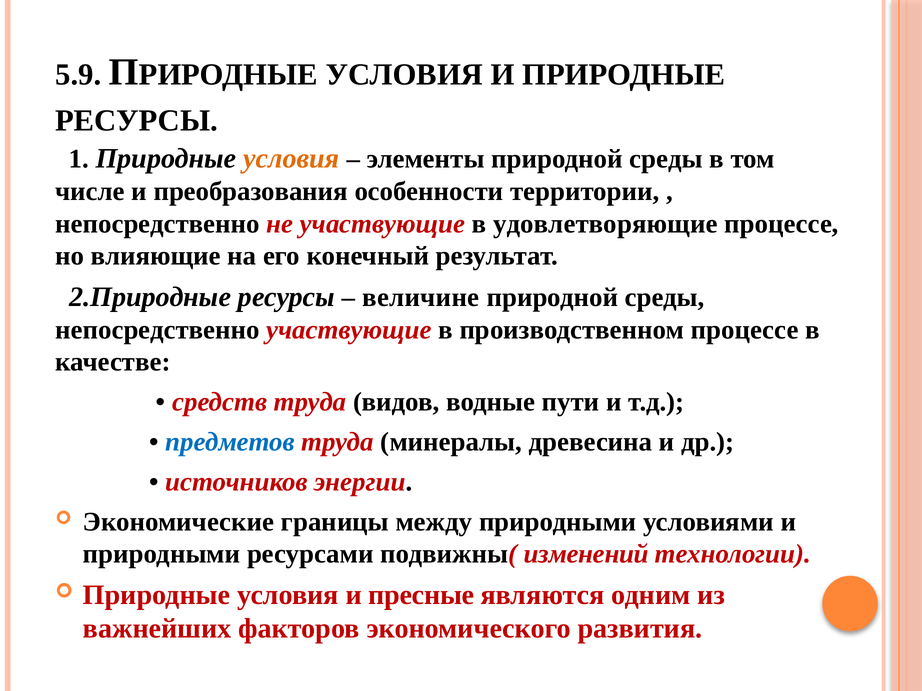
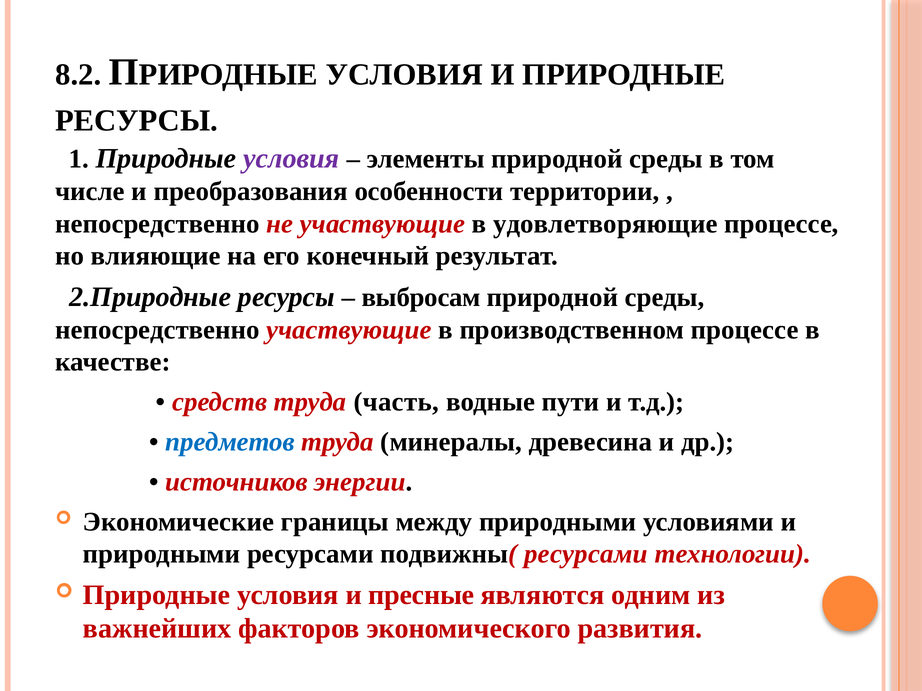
5.9: 5.9 -> 8.2
условия at (291, 159) colour: orange -> purple
величине: величине -> выбросам
видов: видов -> часть
подвижны( изменений: изменений -> ресурсами
